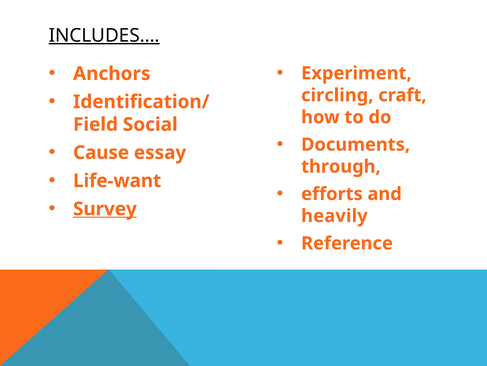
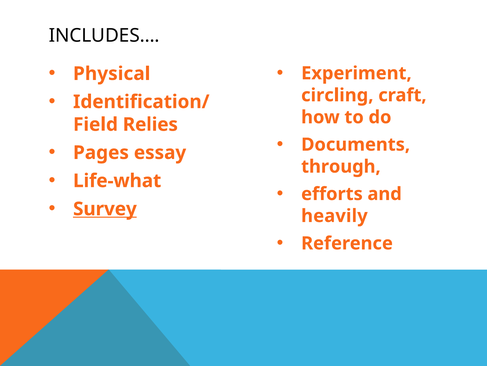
INCLUDES… underline: present -> none
Anchors: Anchors -> Physical
Social: Social -> Relies
Cause: Cause -> Pages
Life-want: Life-want -> Life-what
